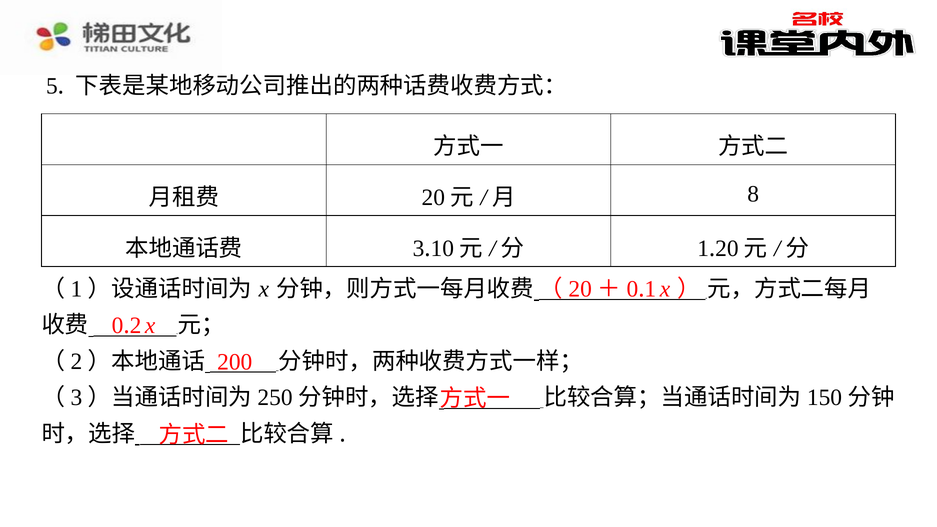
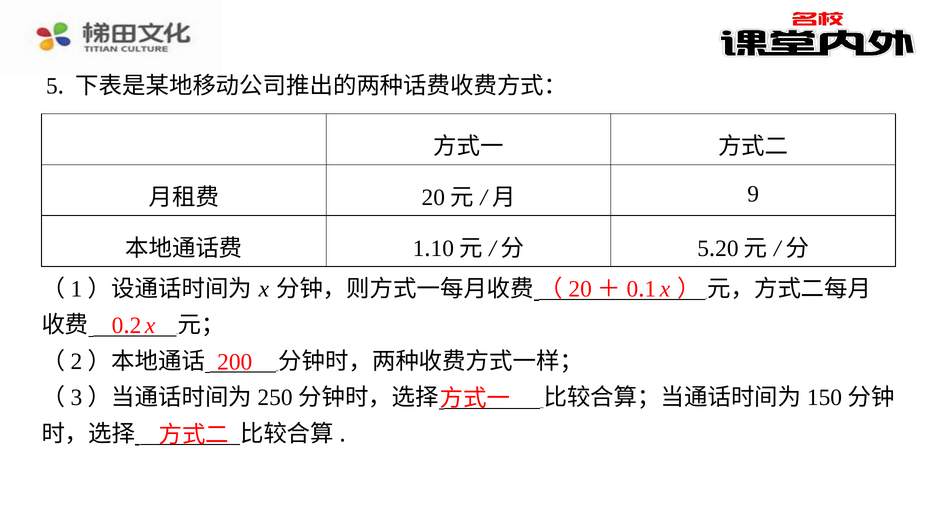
8: 8 -> 9
3 at (419, 248): 3 -> 1
1 at (703, 248): 1 -> 5
